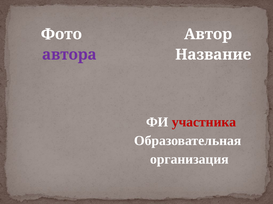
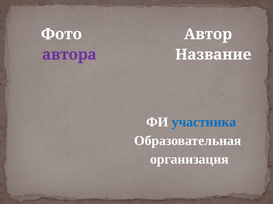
участника colour: red -> blue
